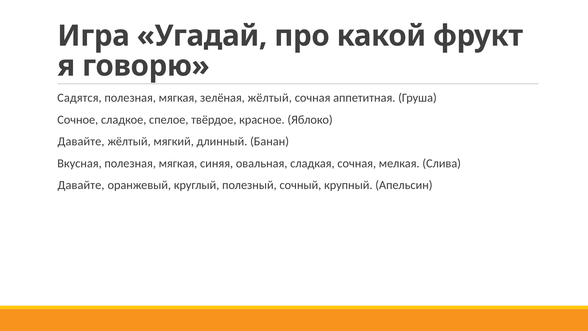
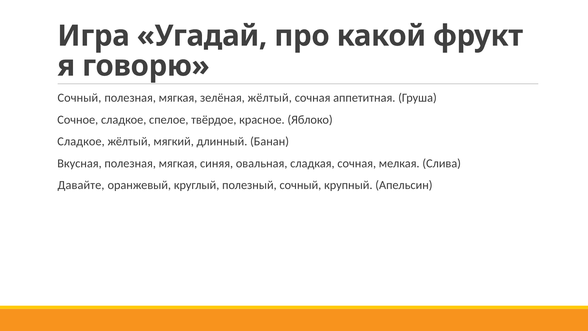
Садятся at (79, 98): Садятся -> Сочный
Давайте at (81, 141): Давайте -> Сладкое
